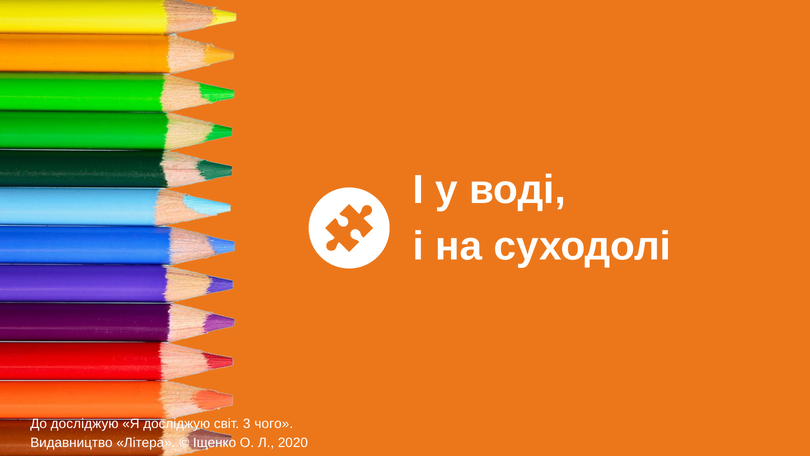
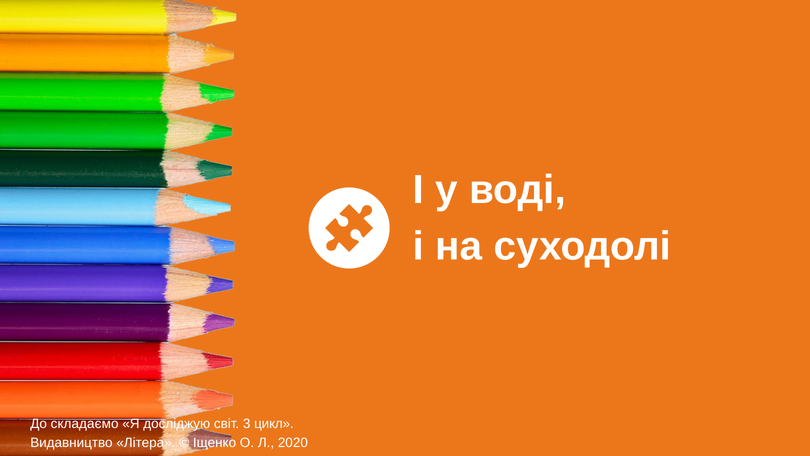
До досліджую: досліджую -> складаємо
чого: чого -> цикл
